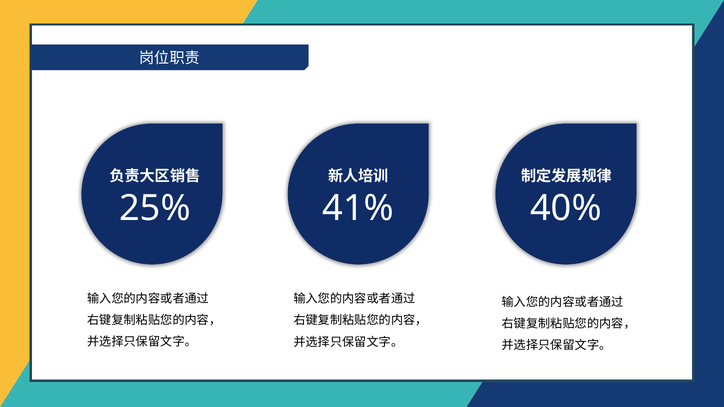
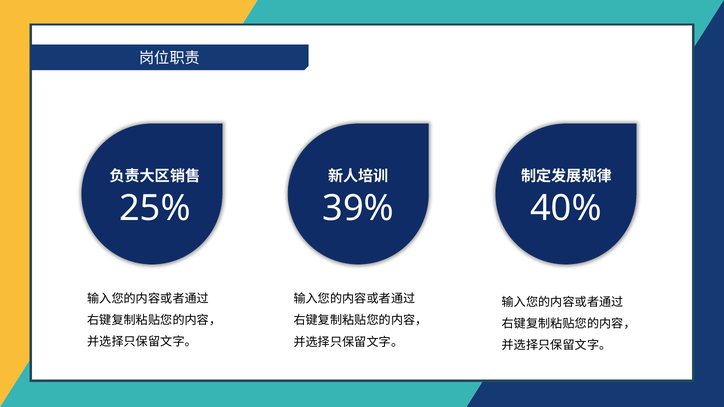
41%: 41% -> 39%
